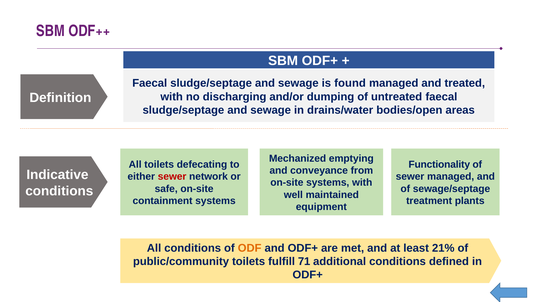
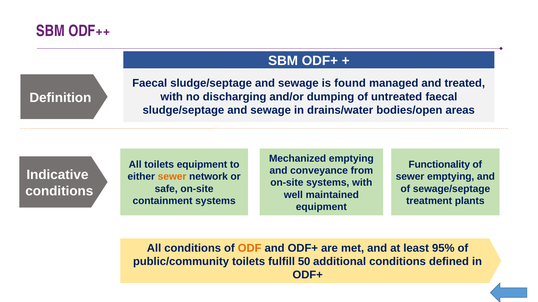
toilets defecating: defecating -> equipment
sewer at (172, 177) colour: red -> orange
sewer managed: managed -> emptying
21%: 21% -> 95%
71: 71 -> 50
